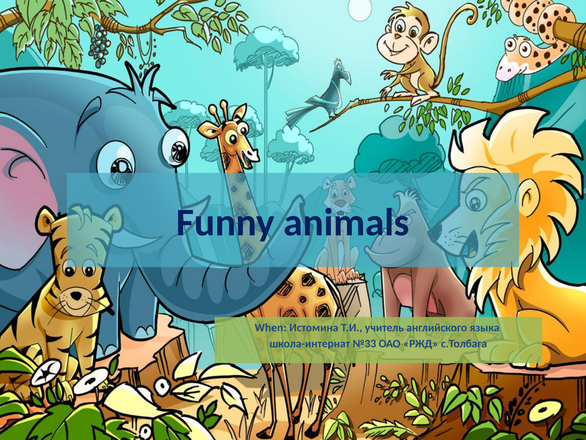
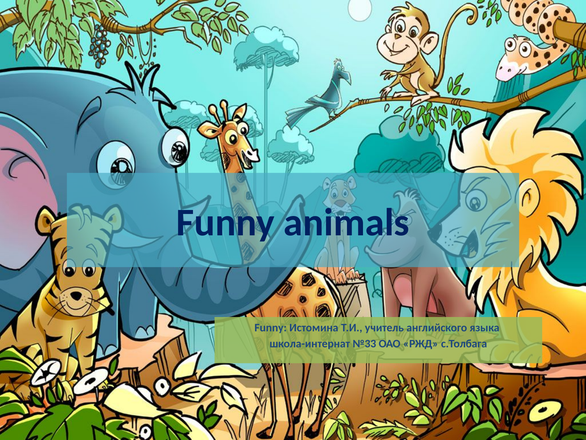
When at (271, 327): When -> Funny
